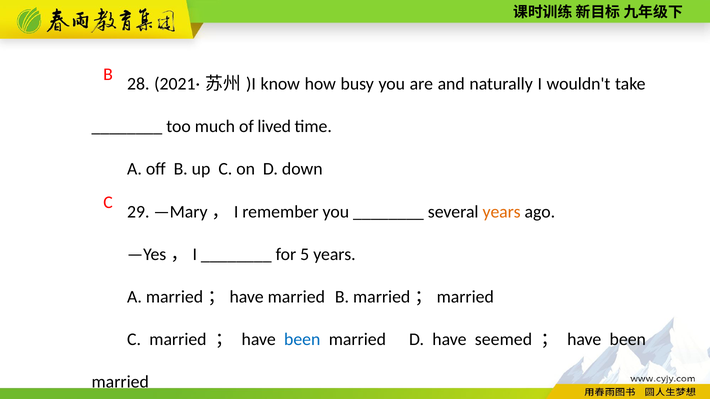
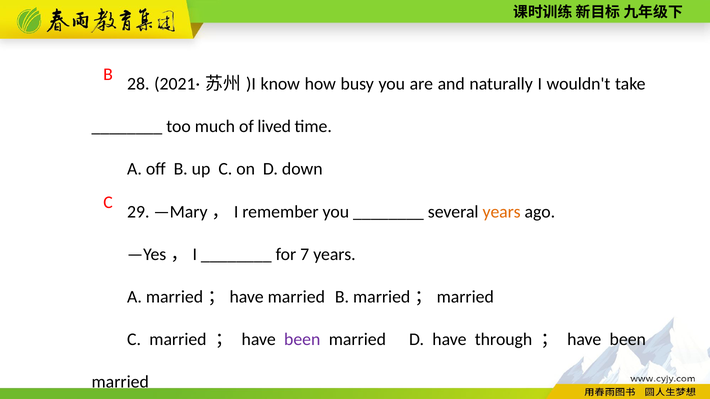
5: 5 -> 7
been at (302, 340) colour: blue -> purple
seemed: seemed -> through
